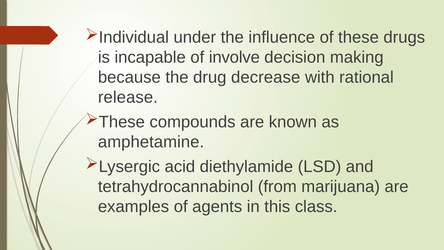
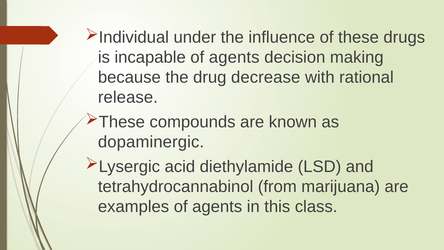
incapable of involve: involve -> agents
amphetamine: amphetamine -> dopaminergic
